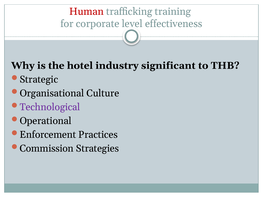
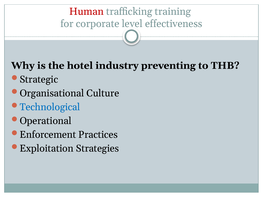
significant: significant -> preventing
Technological colour: purple -> blue
Commission: Commission -> Exploitation
